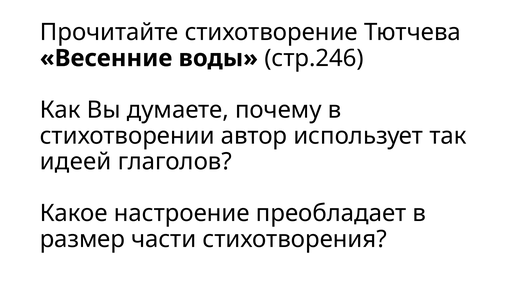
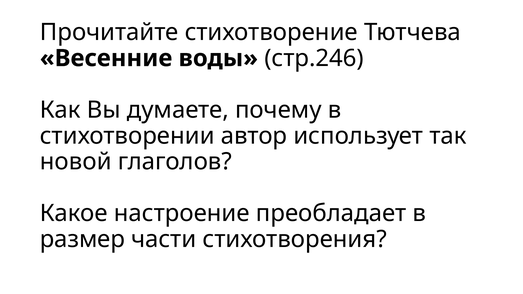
идеей: идеей -> новой
